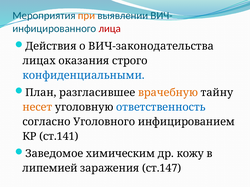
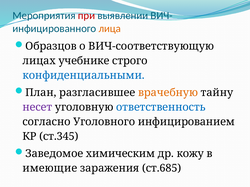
при colour: orange -> red
лица colour: red -> orange
Действия: Действия -> Образцов
ВИЧ-законодательства: ВИЧ-законодательства -> ВИЧ-соответствующую
оказания: оказания -> учебнике
несет colour: orange -> purple
ст.141: ст.141 -> ст.345
липемией: липемией -> имеющие
ст.147: ст.147 -> ст.685
